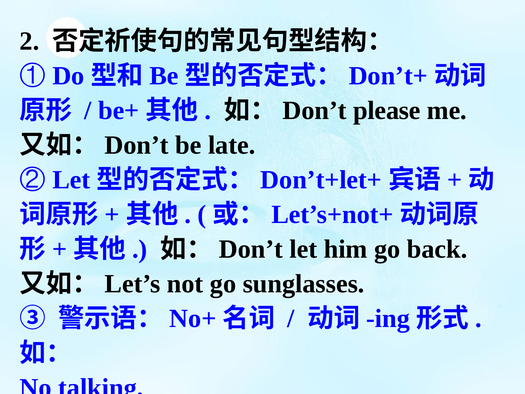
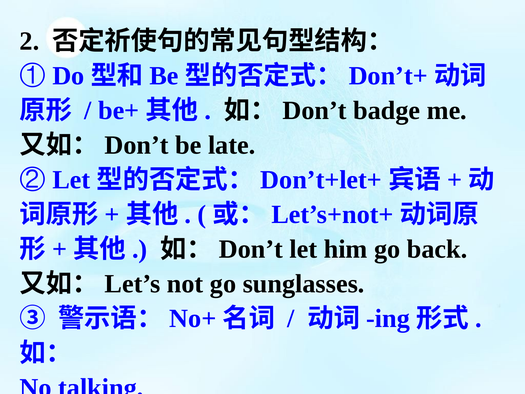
please: please -> badge
